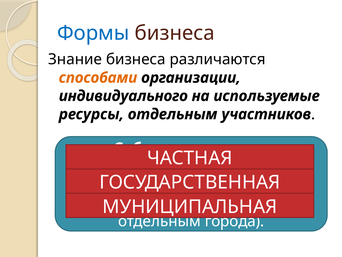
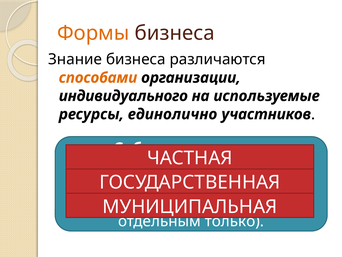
Формы colour: blue -> orange
ресурсы отдельным: отдельным -> единолично
города: города -> только
